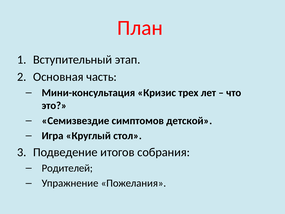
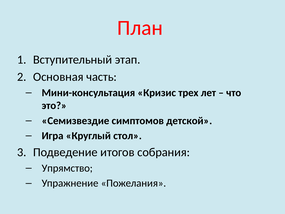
Родителей: Родителей -> Упрямство
